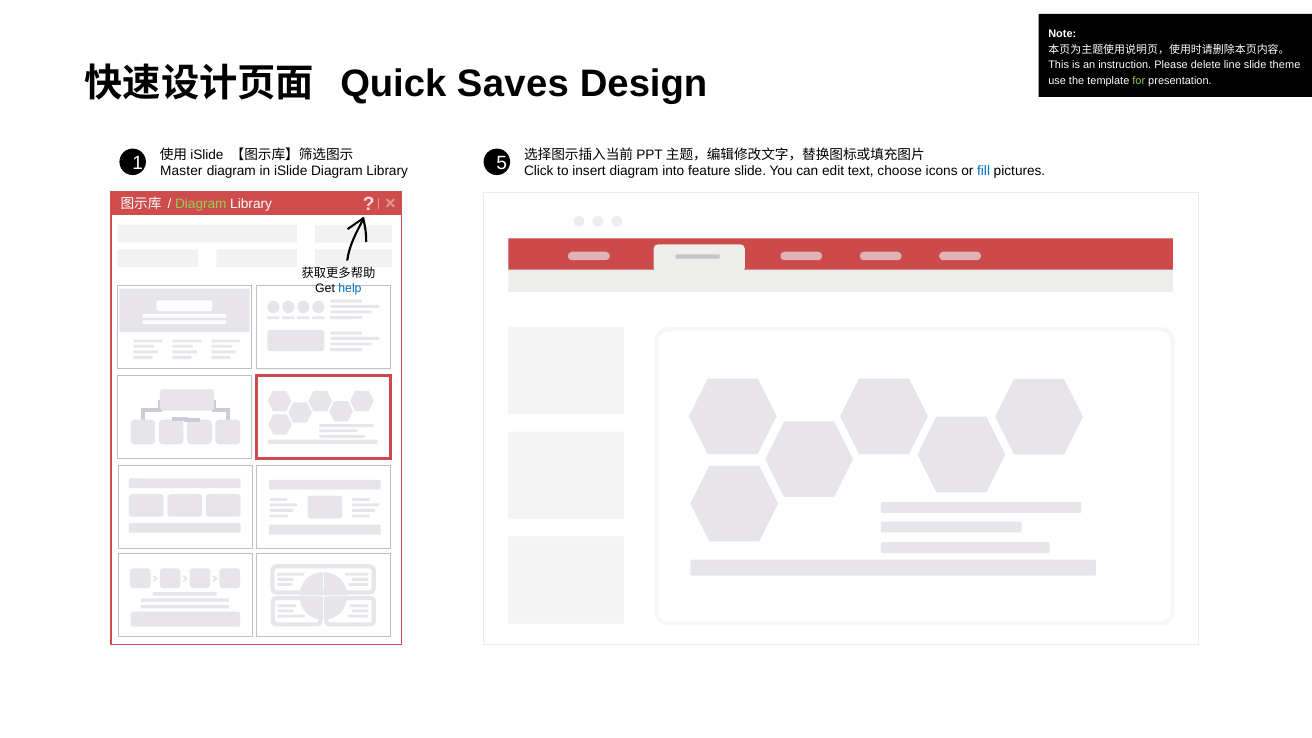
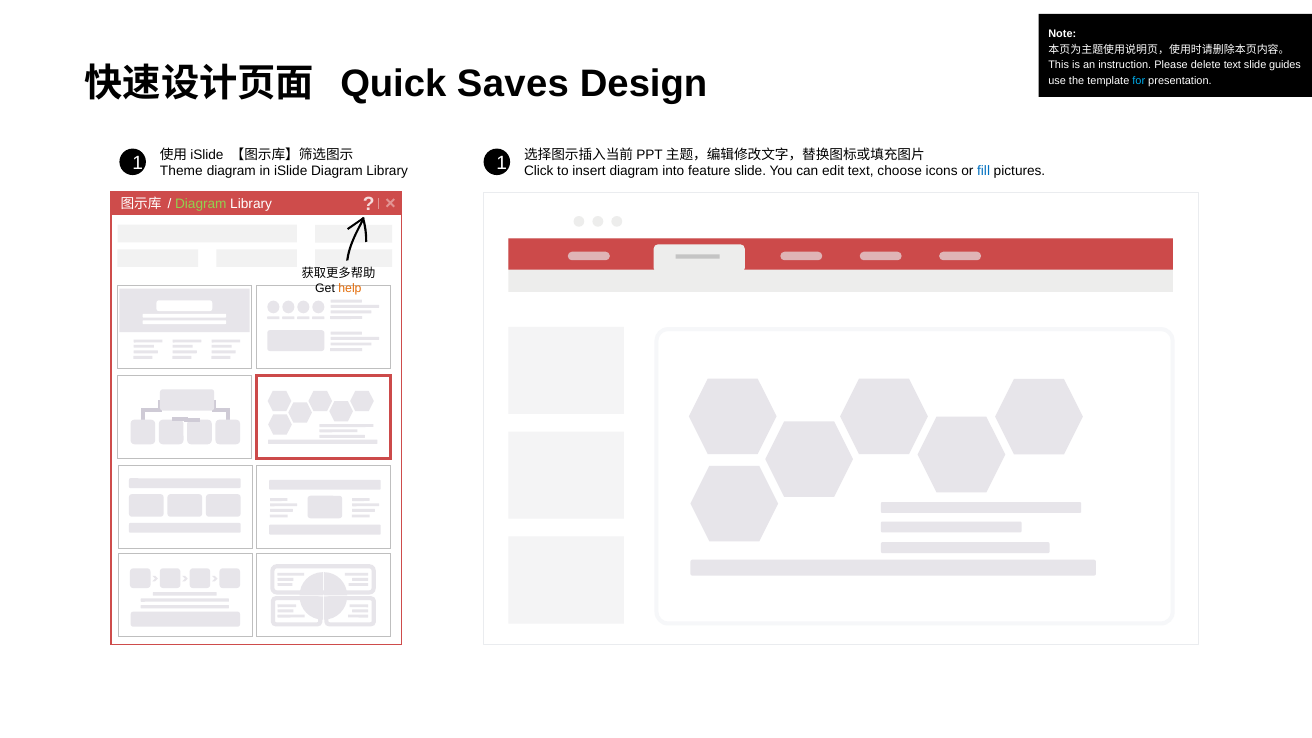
delete line: line -> text
theme: theme -> guides
for colour: light green -> light blue
1 5: 5 -> 1
Master: Master -> Theme
help colour: blue -> orange
